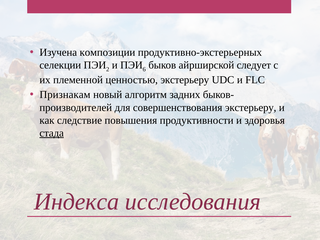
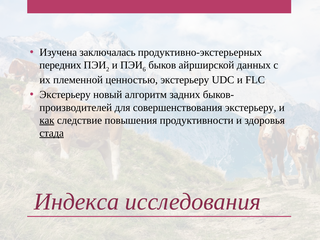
композиции: композиции -> заключалась
селекции: селекции -> передних
следует: следует -> данных
Признакам at (65, 95): Признакам -> Экстерьеру
как underline: none -> present
